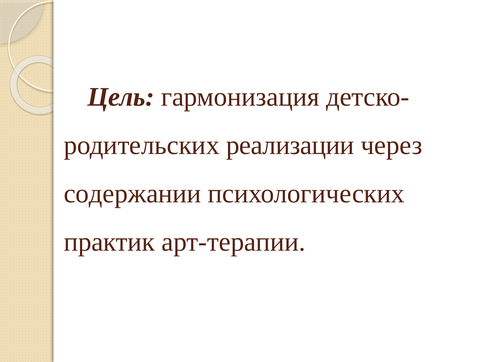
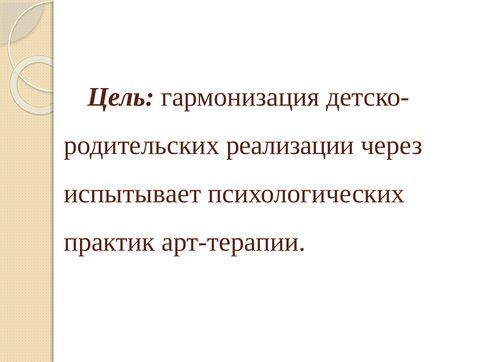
содержании: содержании -> испытывает
